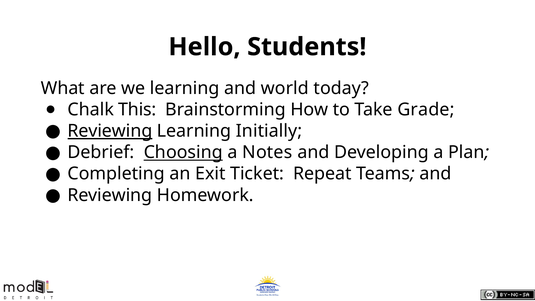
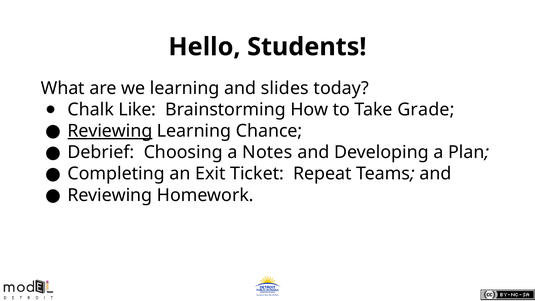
world: world -> slides
This: This -> Like
Initially: Initially -> Chance
Choosing underline: present -> none
